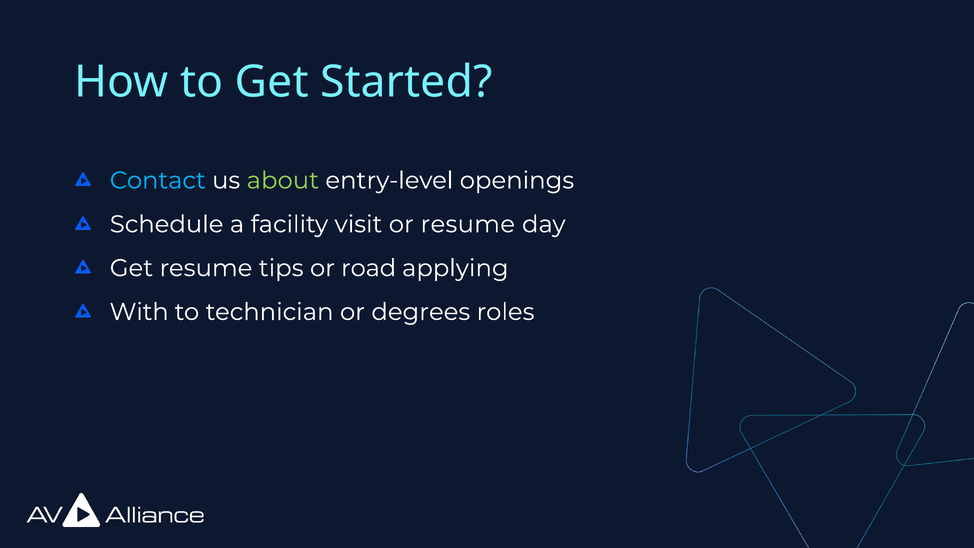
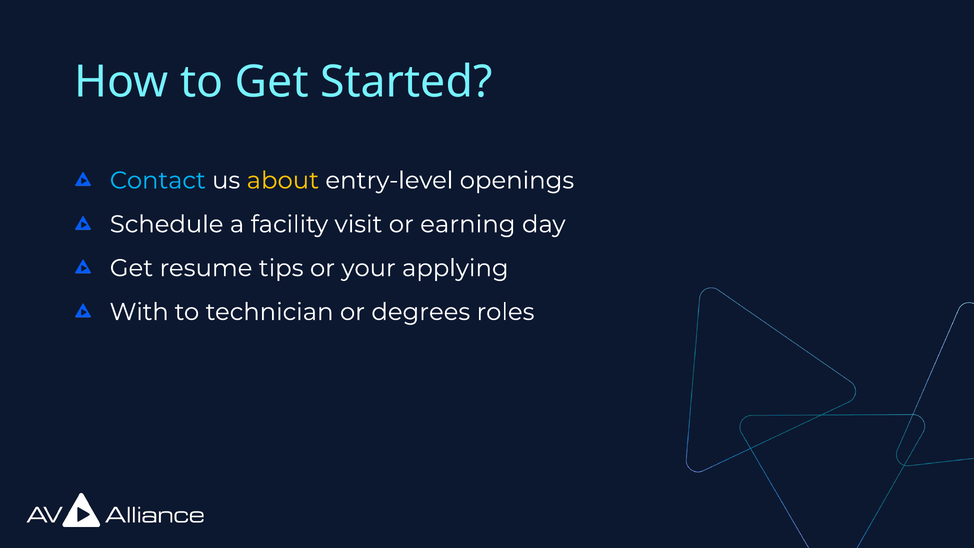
about colour: light green -> yellow
or resume: resume -> earning
road: road -> your
